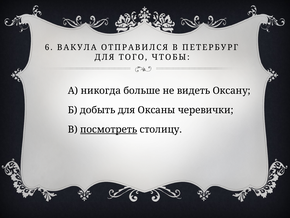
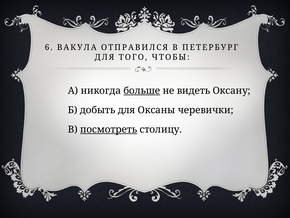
больше underline: none -> present
